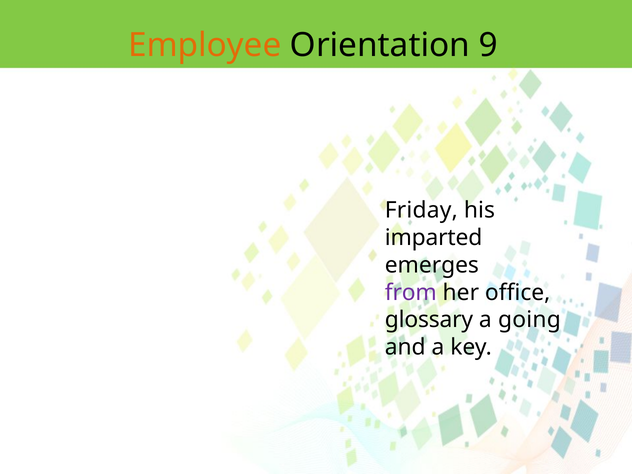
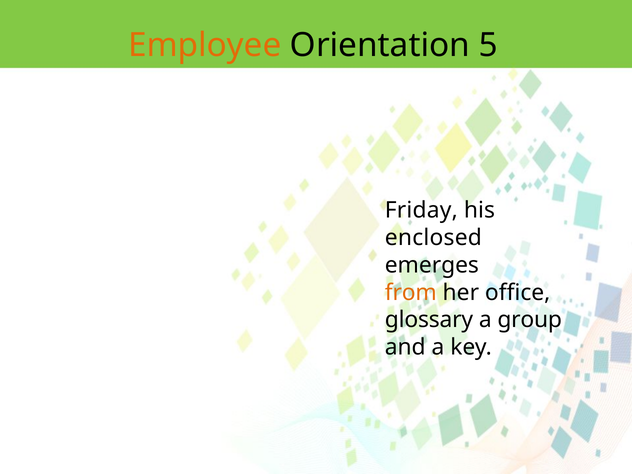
9: 9 -> 5
imparted: imparted -> enclosed
from colour: purple -> orange
going: going -> group
